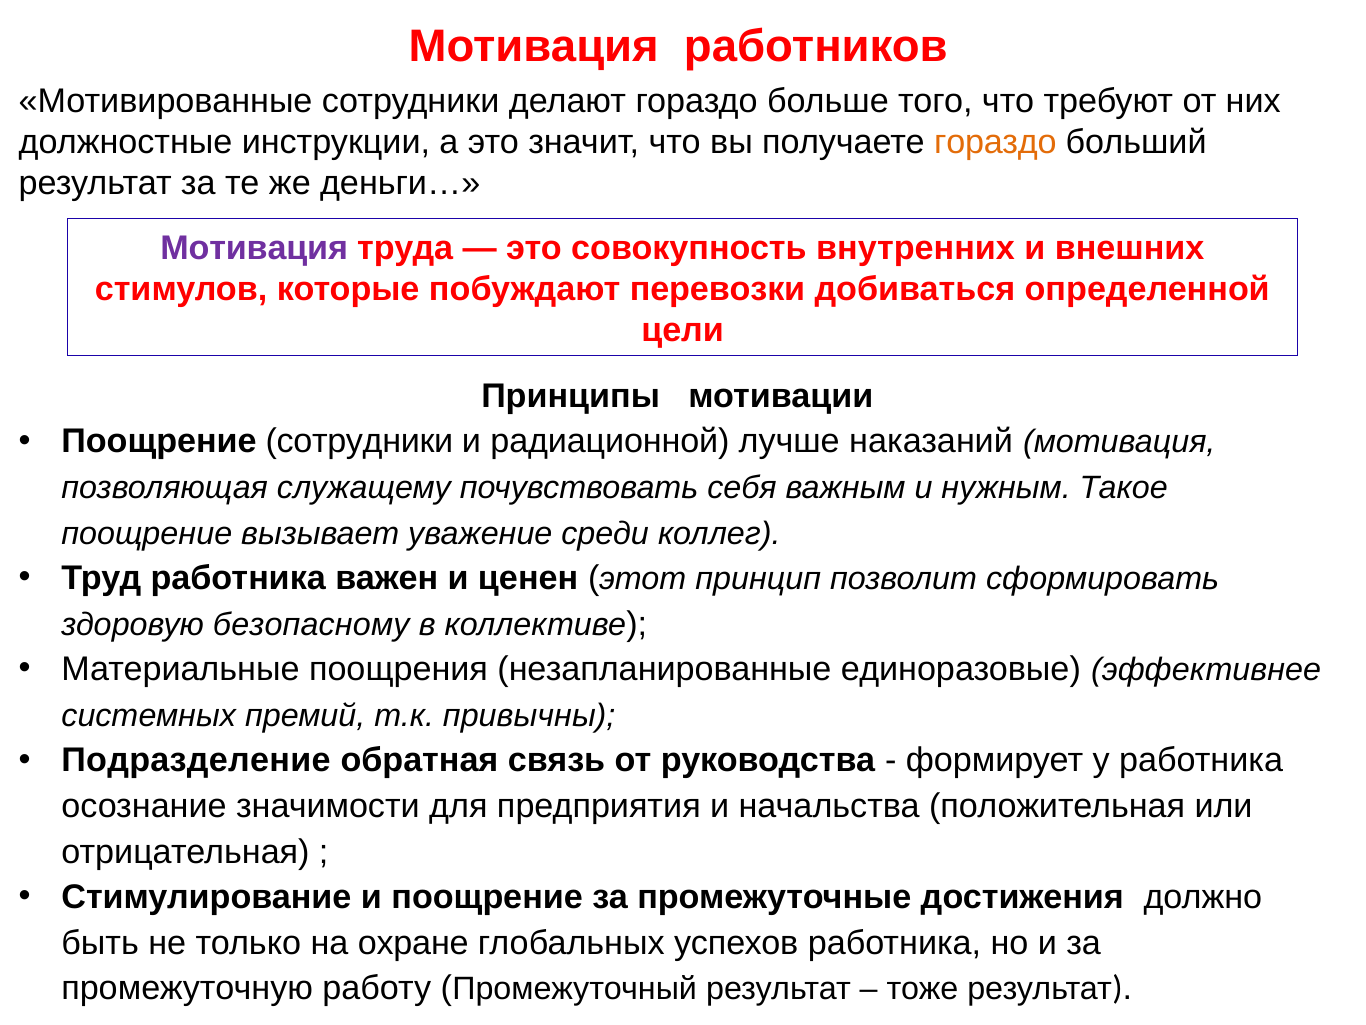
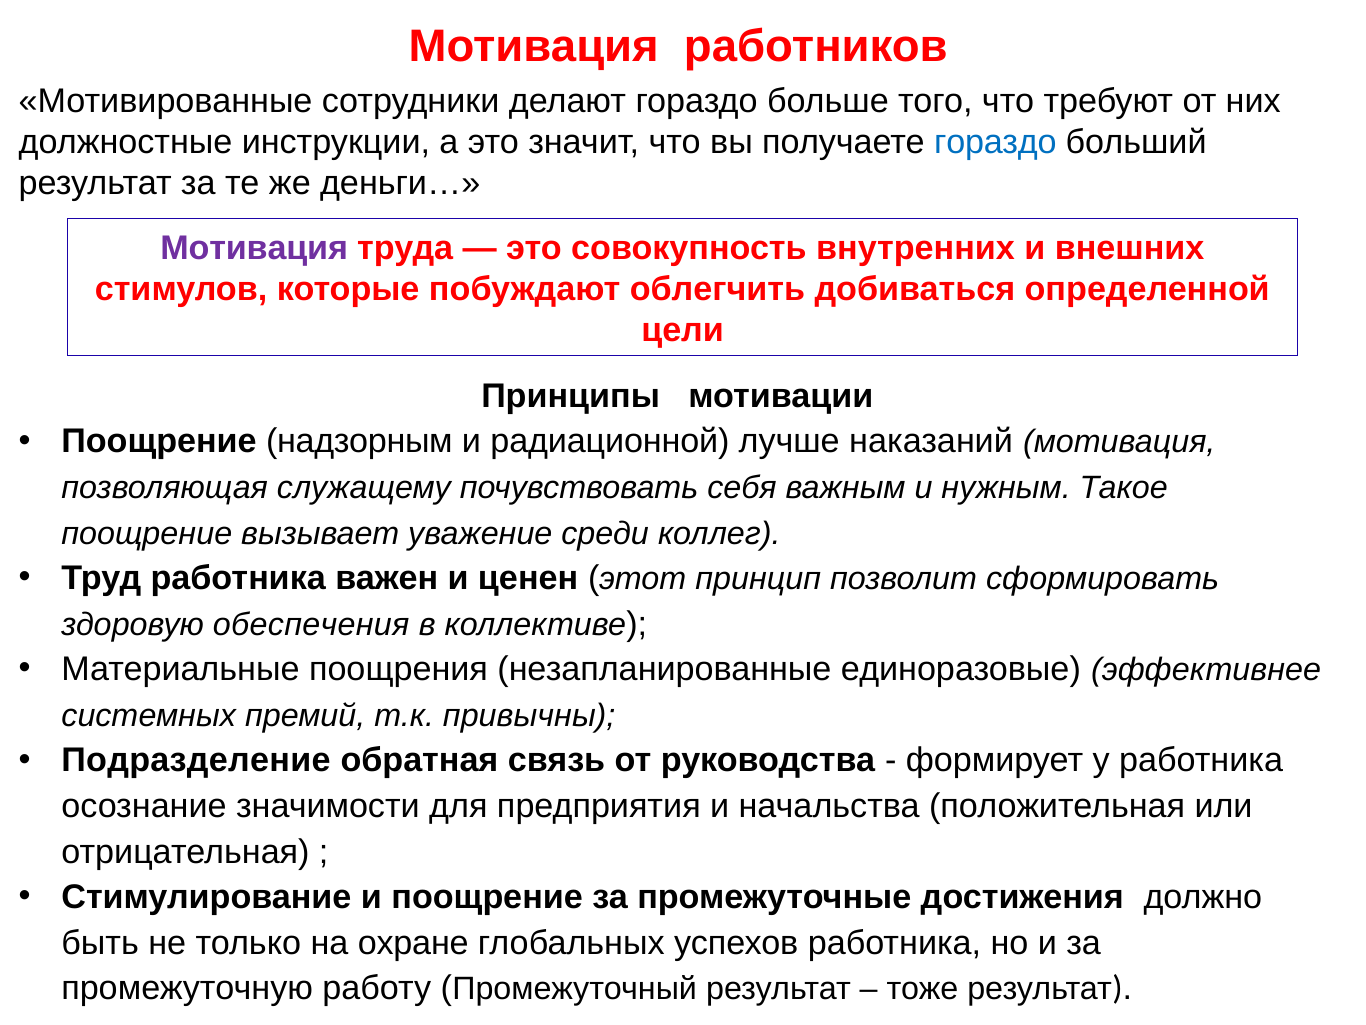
гораздо at (995, 142) colour: orange -> blue
перевозки: перевозки -> облегчить
Поощрение сотрудники: сотрудники -> надзорным
безопасному: безопасному -> обеспечения
